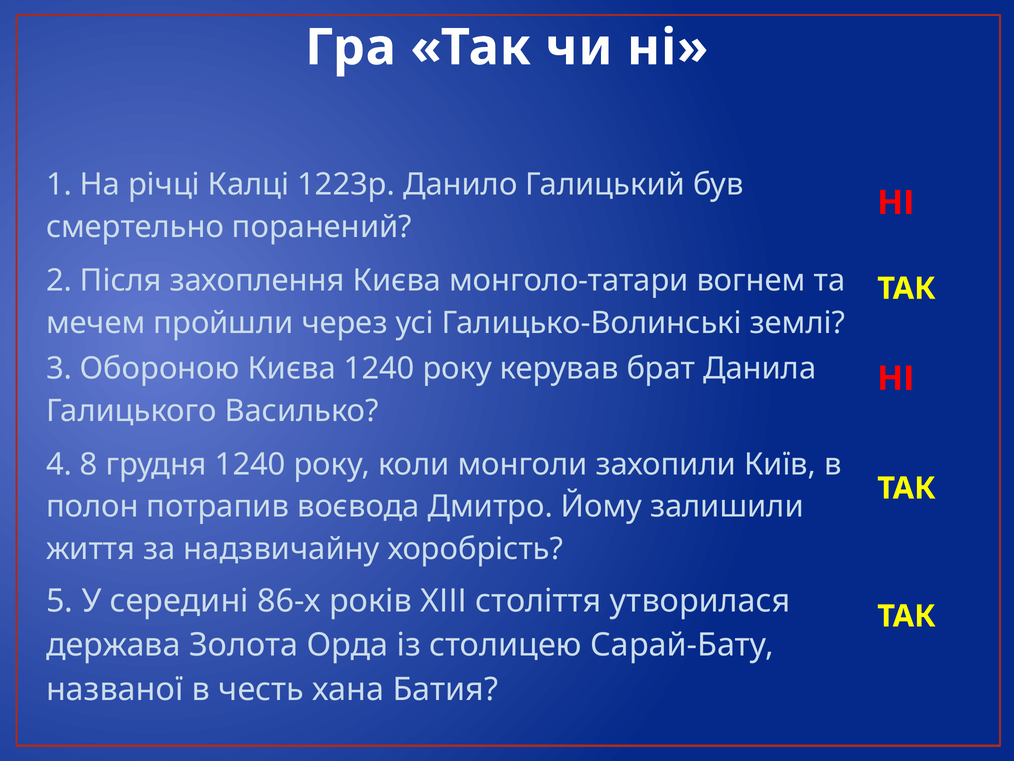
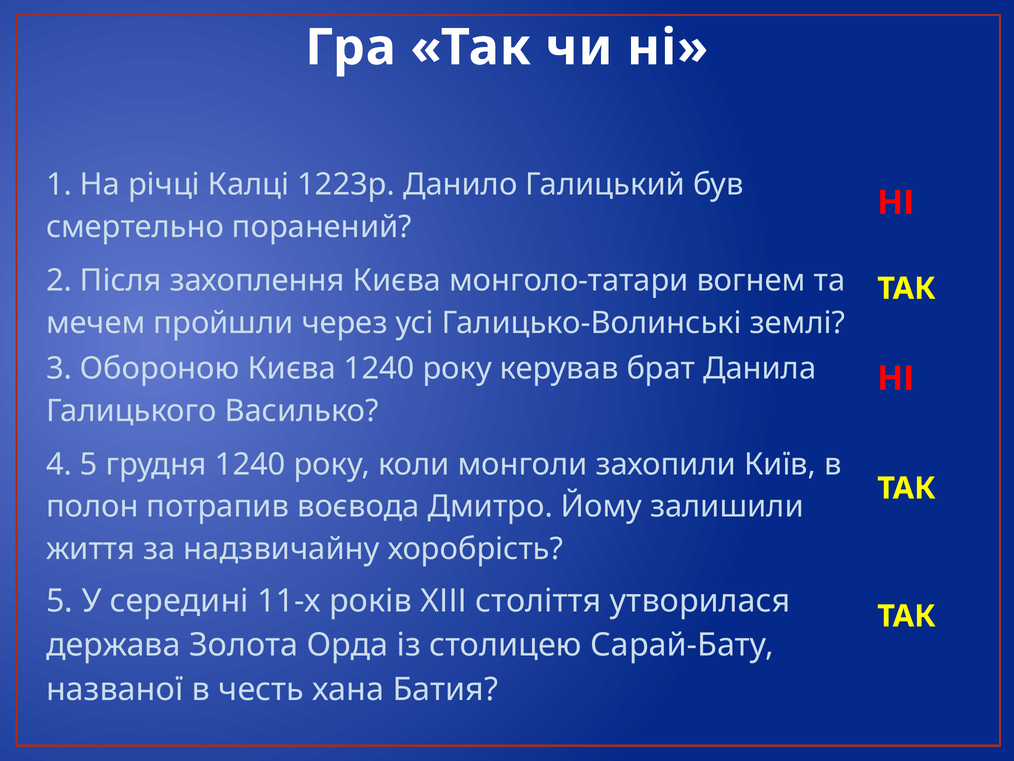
4 8: 8 -> 5
86-х: 86-х -> 11-х
